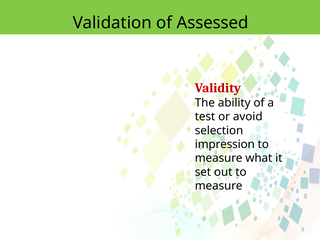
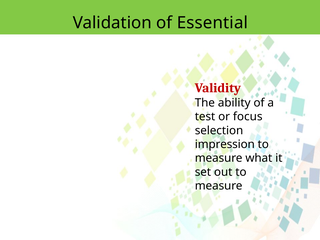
Assessed: Assessed -> Essential
avoid: avoid -> focus
